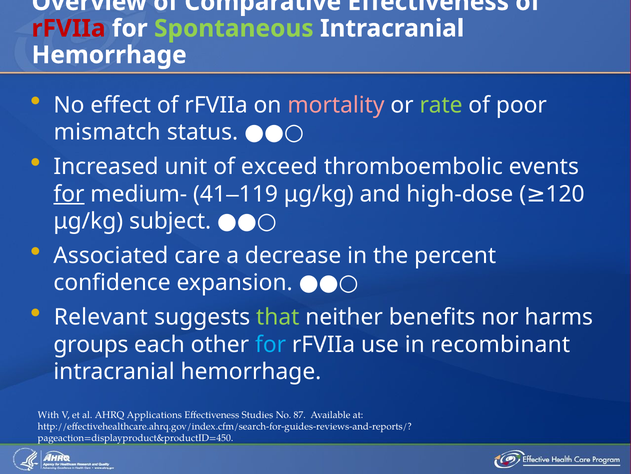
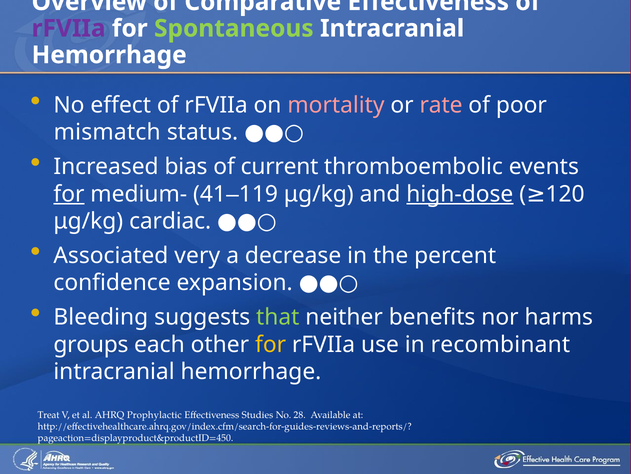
rFVIIa at (69, 28) colour: red -> purple
rate colour: light green -> pink
unit: unit -> bias
exceed: exceed -> current
high-dose underline: none -> present
subject: subject -> cardiac
care: care -> very
Relevant: Relevant -> Bleeding
for at (271, 344) colour: light blue -> yellow
With: With -> Treat
Applications: Applications -> Prophylactic
87: 87 -> 28
